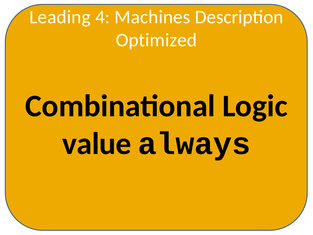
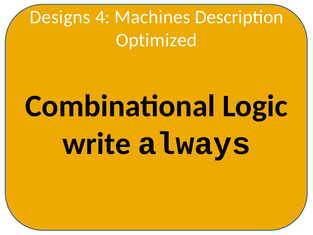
Leading: Leading -> Designs
value: value -> write
